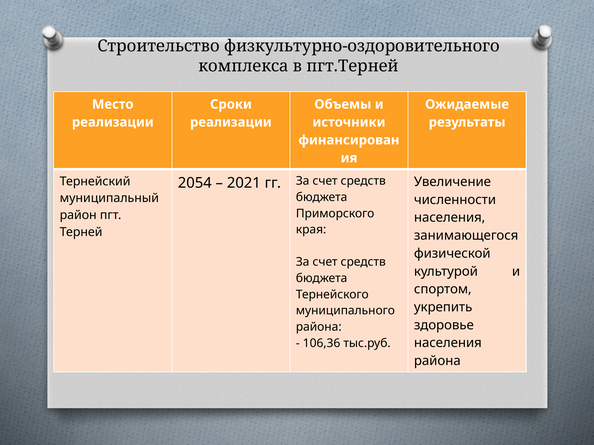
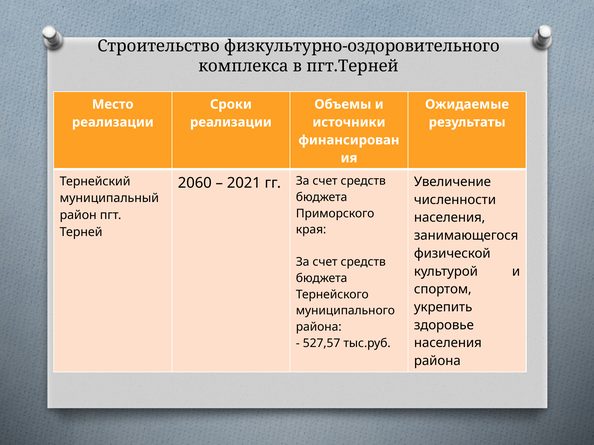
2054: 2054 -> 2060
106,36: 106,36 -> 527,57
